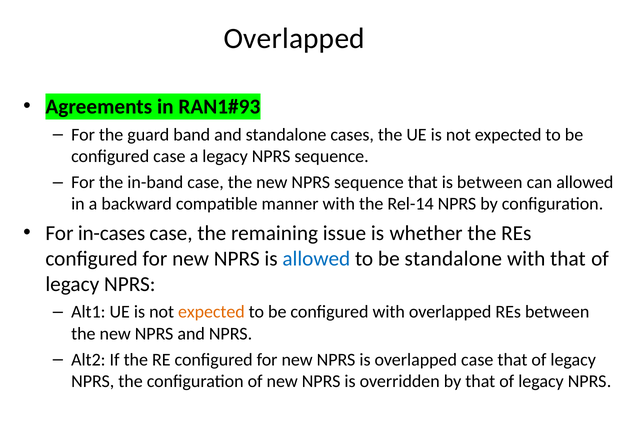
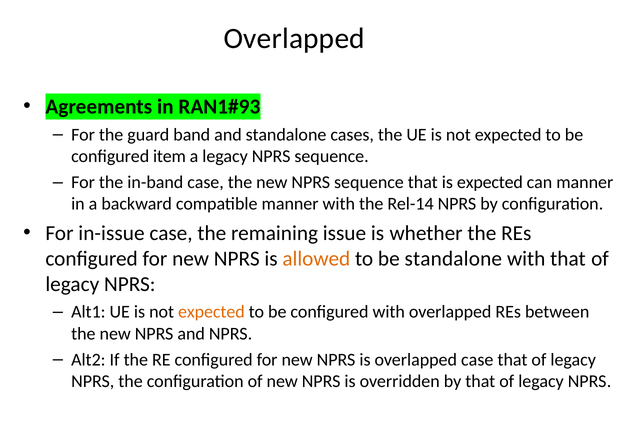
configured case: case -> item
is between: between -> expected
can allowed: allowed -> manner
in-cases: in-cases -> in-issue
allowed at (316, 258) colour: blue -> orange
